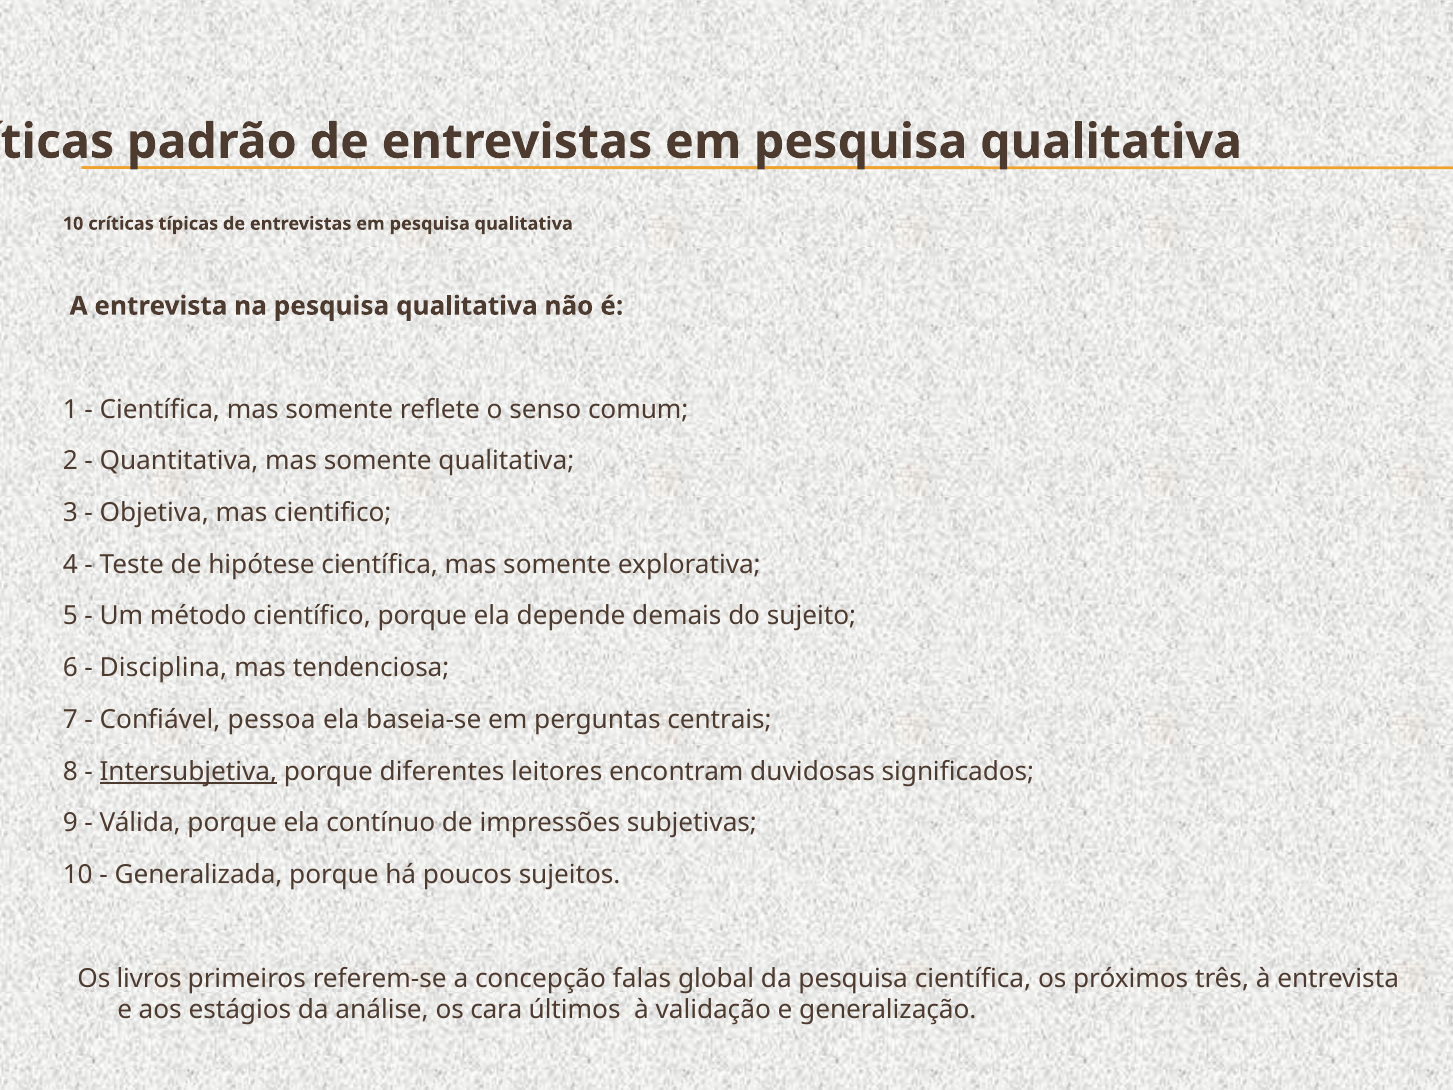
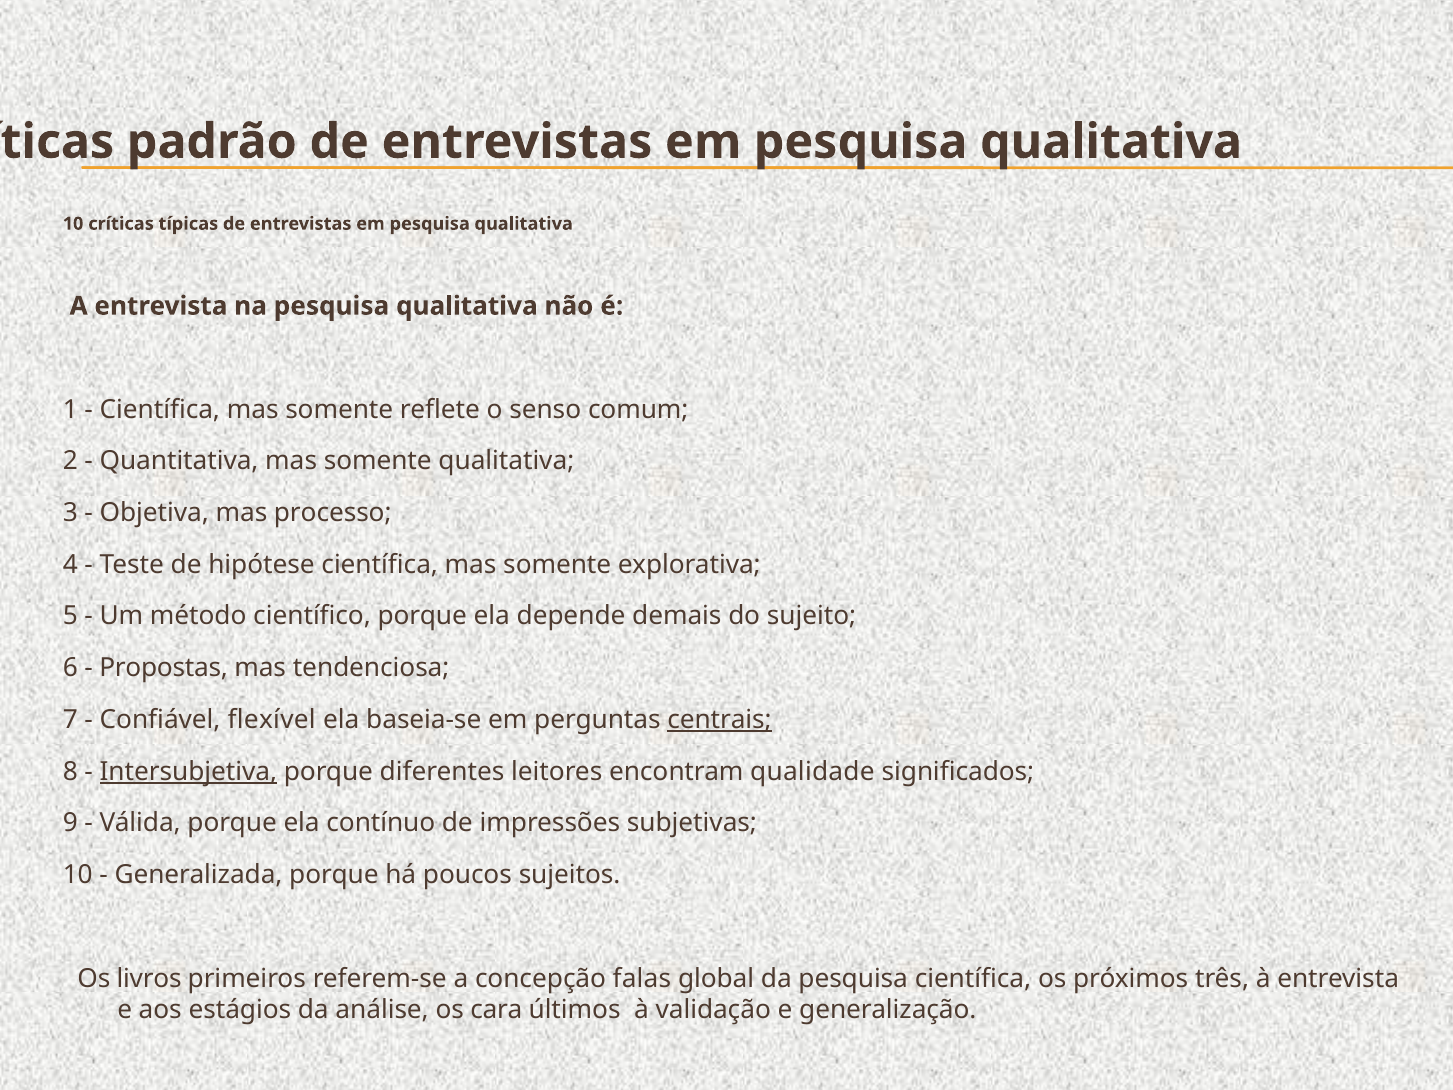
cientifico: cientifico -> processo
Disciplina: Disciplina -> Propostas
pessoa: pessoa -> flexível
centrais underline: none -> present
duvidosas: duvidosas -> qualidade
